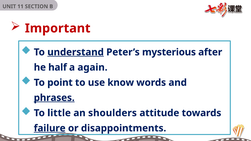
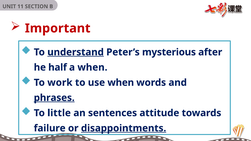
a again: again -> when
point: point -> work
use know: know -> when
shoulders: shoulders -> sentences
failure underline: present -> none
disappointments underline: none -> present
